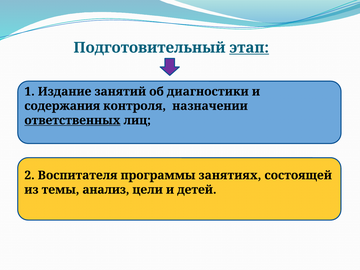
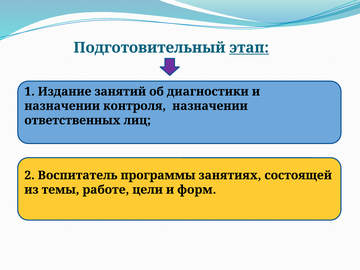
содержания at (62, 106): содержания -> назначении
ответственных underline: present -> none
Воспитателя: Воспитателя -> Воспитатель
анализ: анализ -> работе
детей: детей -> форм
